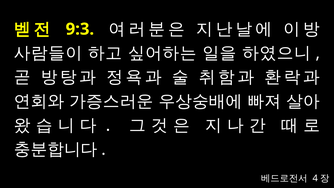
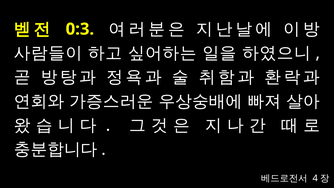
9:3: 9:3 -> 0:3
